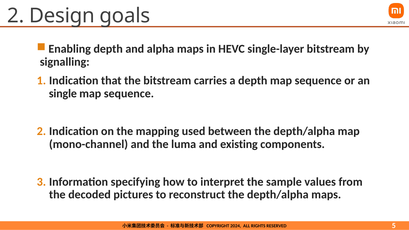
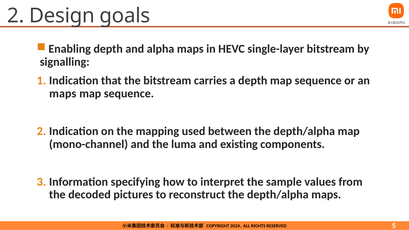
single at (63, 94): single -> maps
